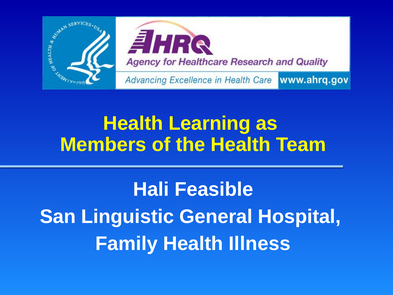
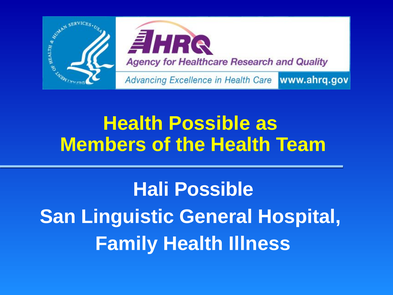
Health Learning: Learning -> Possible
Hali Feasible: Feasible -> Possible
